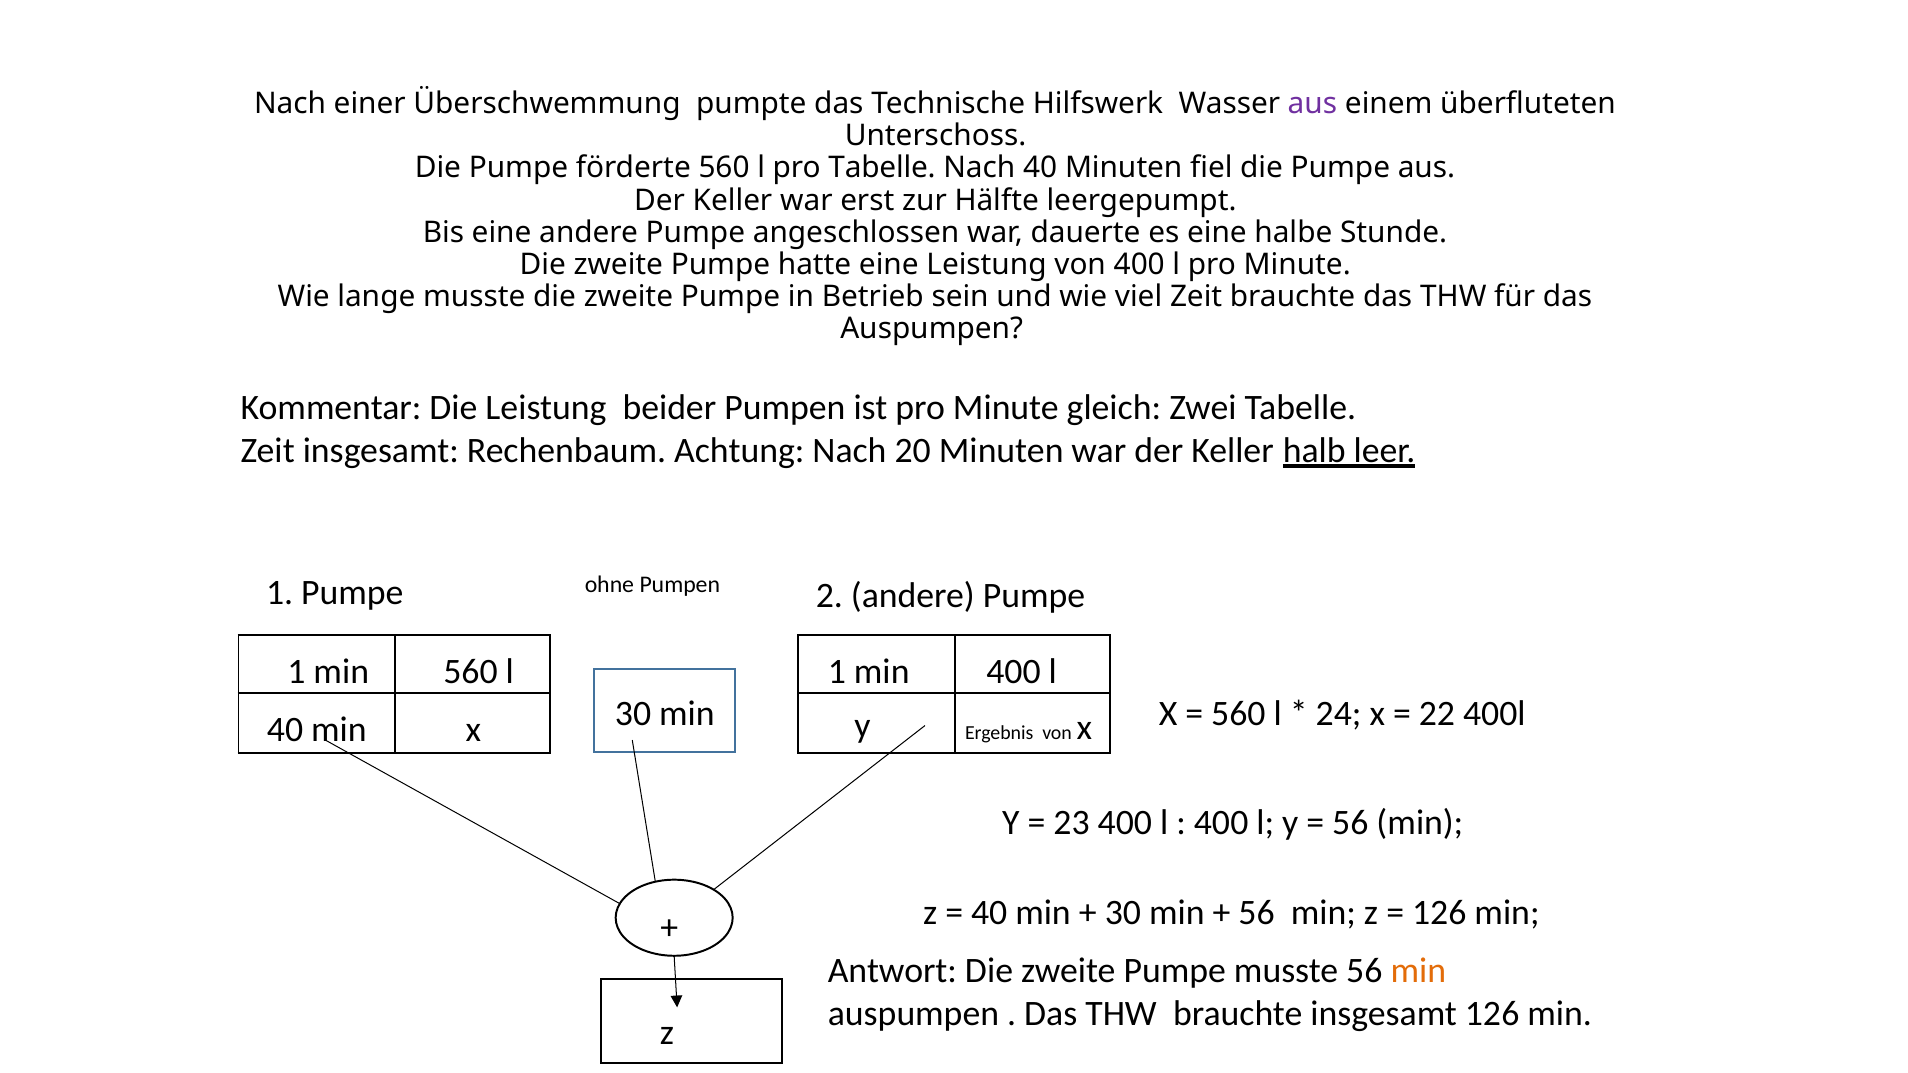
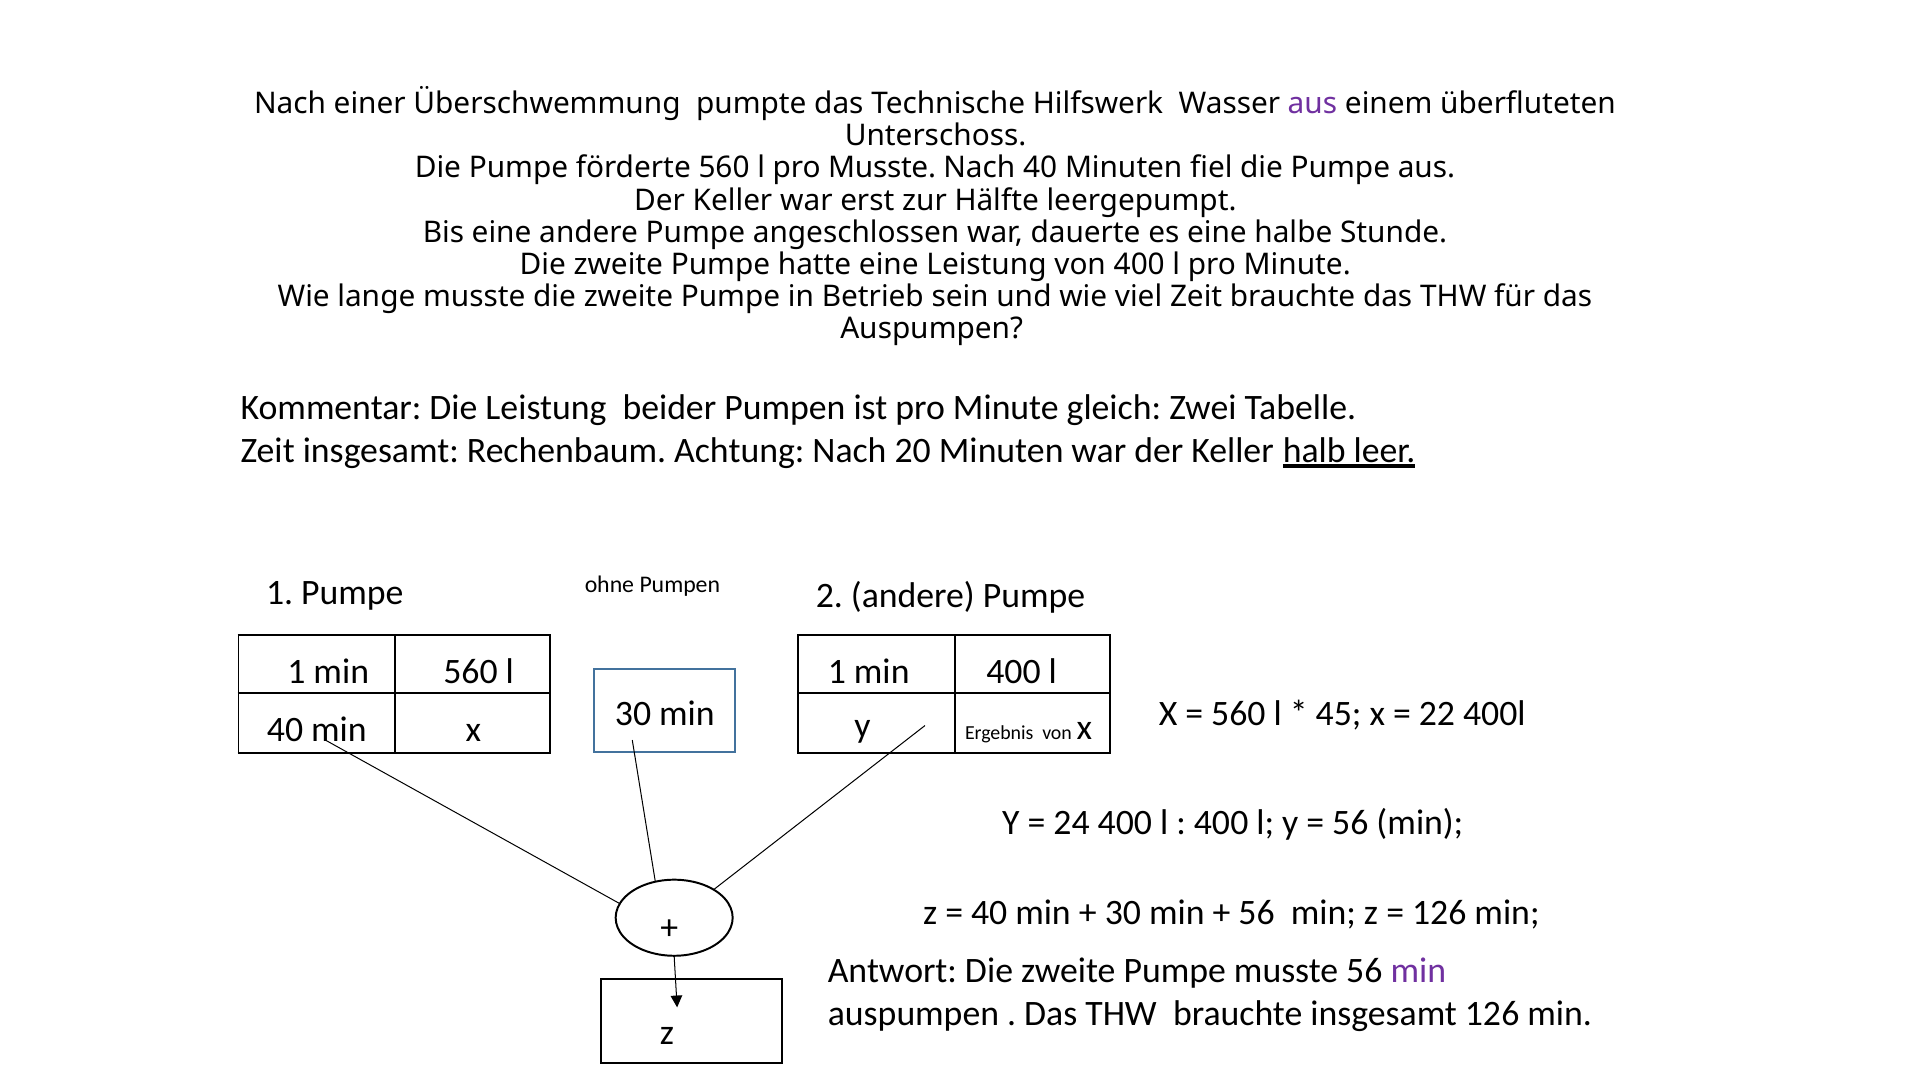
pro Tabelle: Tabelle -> Musste
24: 24 -> 45
23: 23 -> 24
min at (1418, 971) colour: orange -> purple
